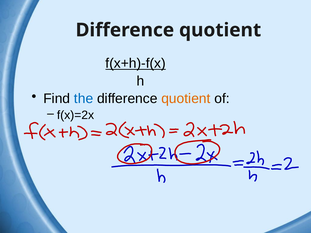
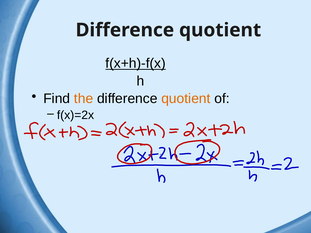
the colour: blue -> orange
